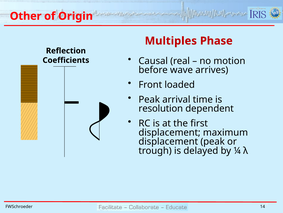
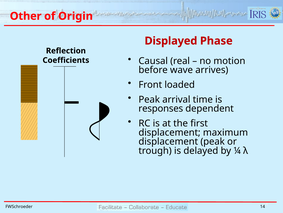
Multiples: Multiples -> Displayed
resolution: resolution -> responses
